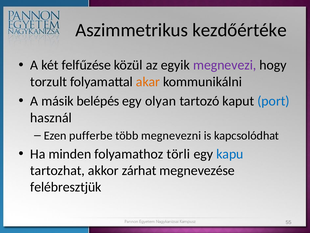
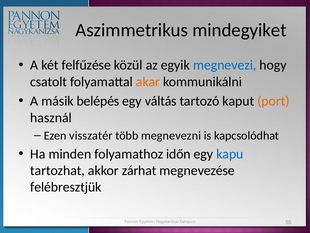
kezdőértéke: kezdőértéke -> mindegyiket
megnevezi colour: purple -> blue
torzult: torzult -> csatolt
olyan: olyan -> váltás
port colour: blue -> orange
pufferbe: pufferbe -> visszatér
törli: törli -> időn
